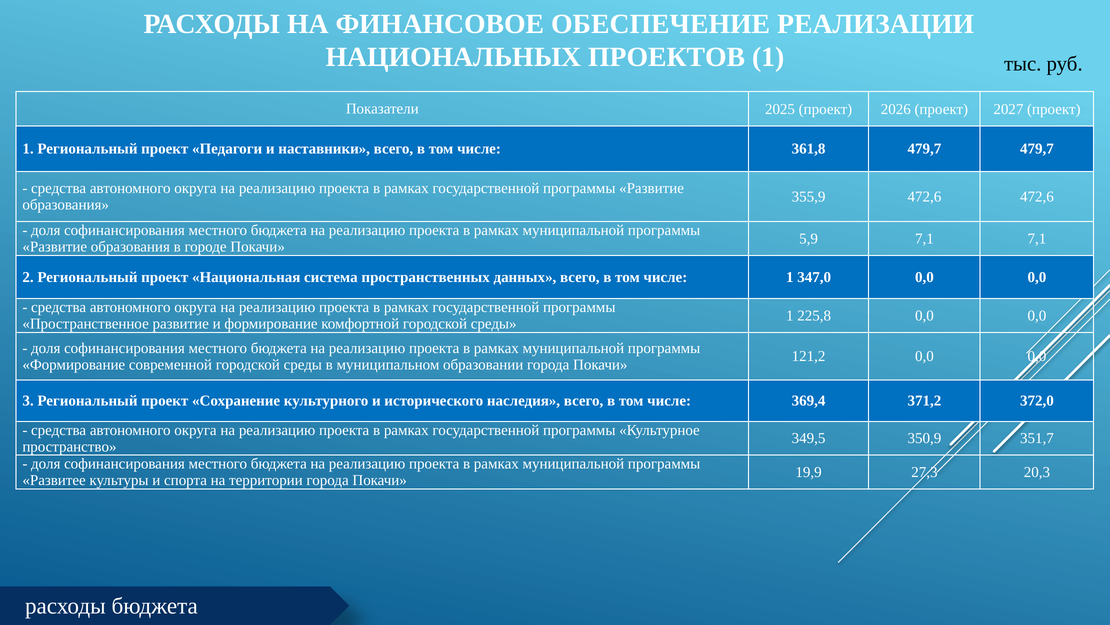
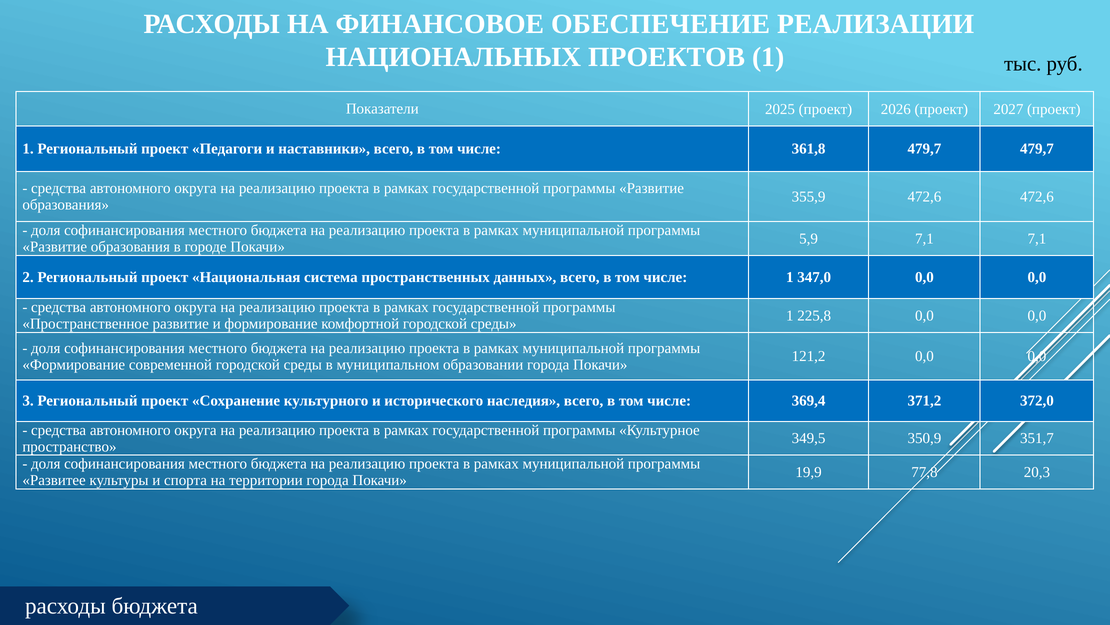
27,3: 27,3 -> 77,8
